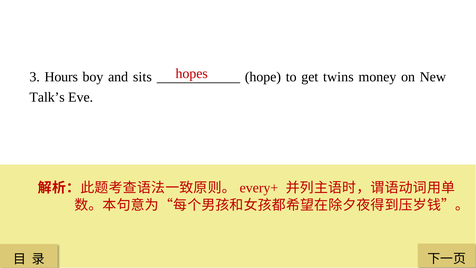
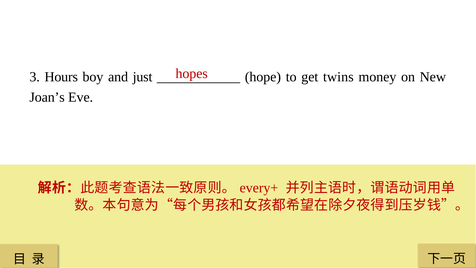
sits: sits -> just
Talk’s: Talk’s -> Joan’s
